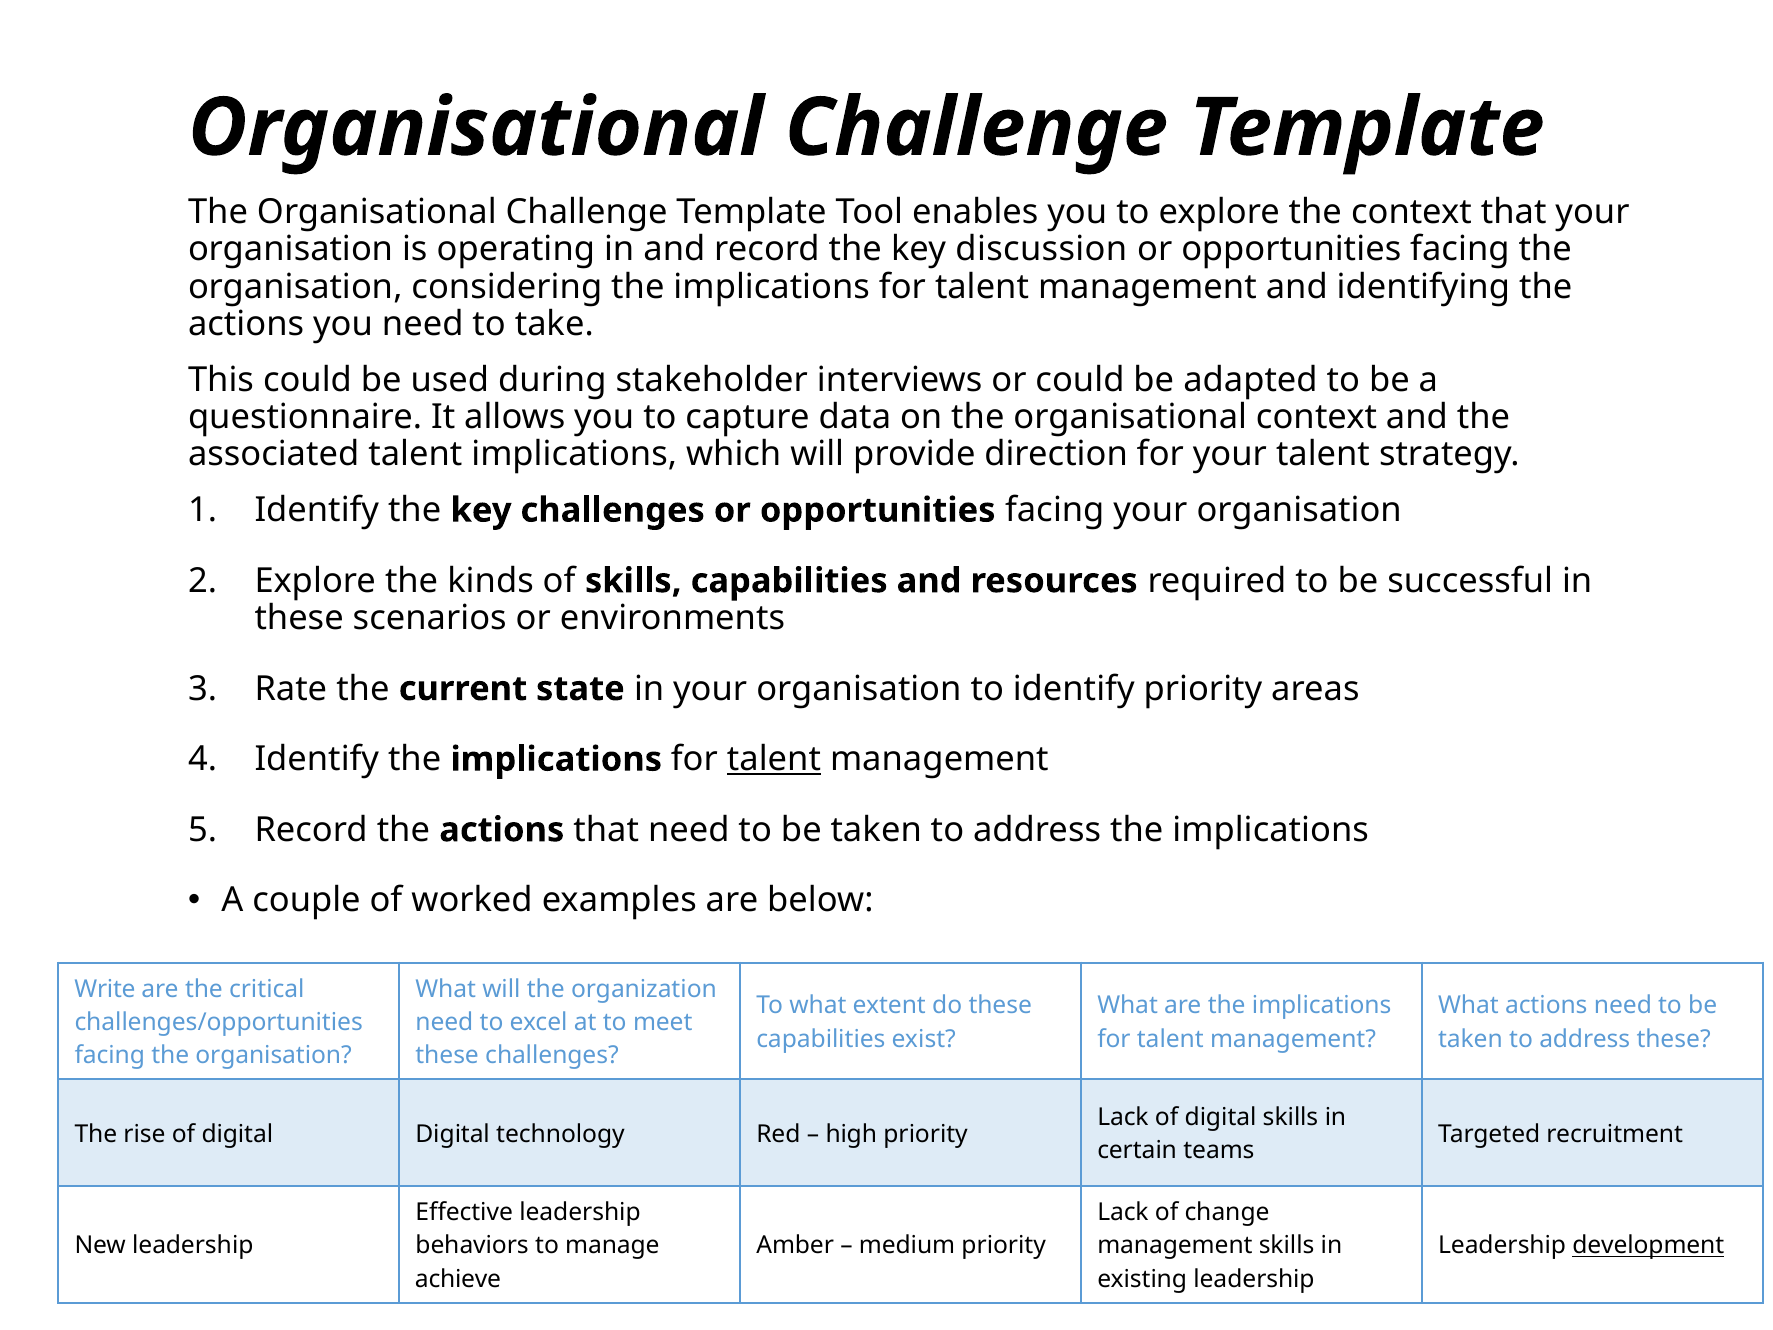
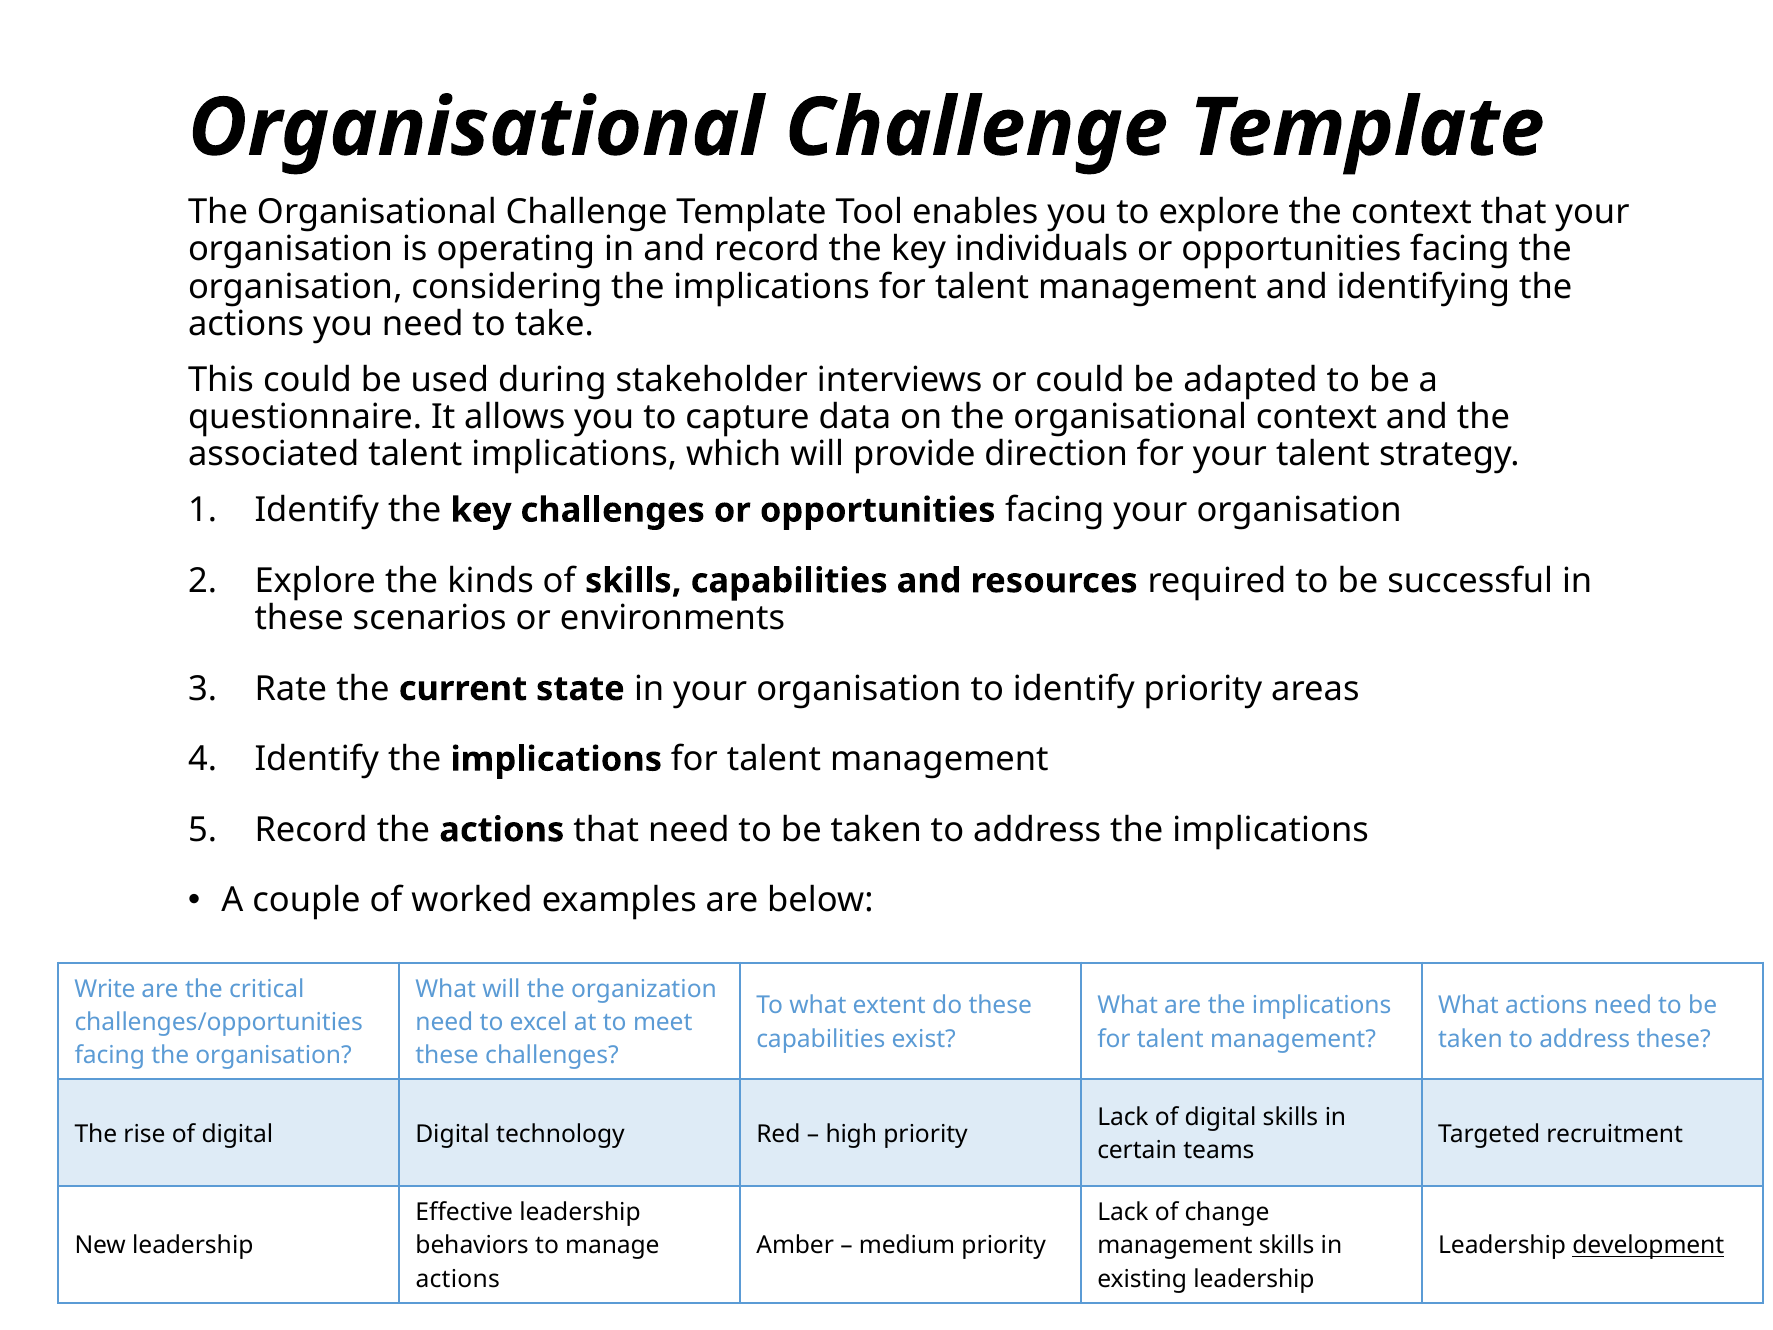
discussion: discussion -> individuals
talent at (774, 759) underline: present -> none
achieve at (458, 1279): achieve -> actions
